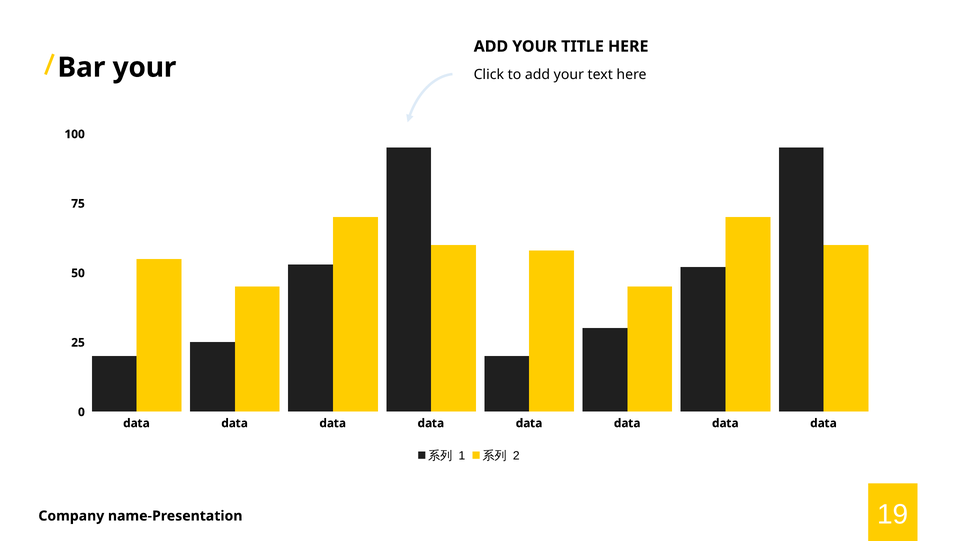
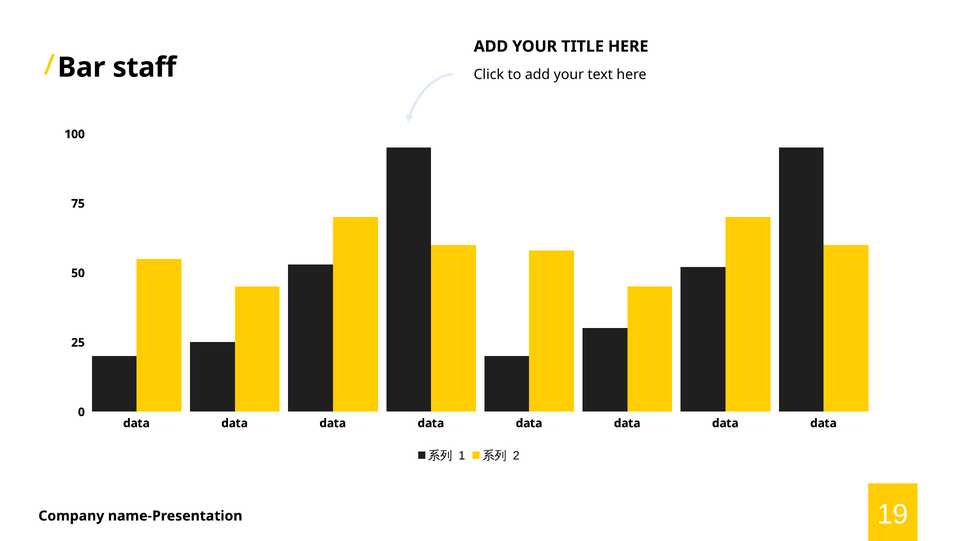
Bar your: your -> staff
